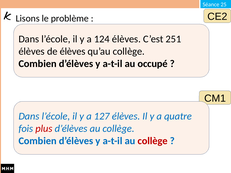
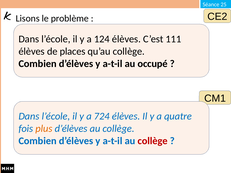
251: 251 -> 111
de élèves: élèves -> places
127: 127 -> 724
plus colour: red -> orange
